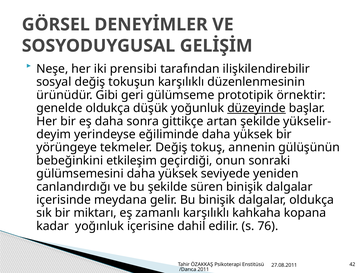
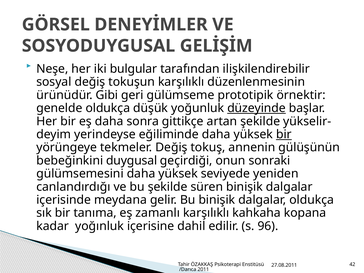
prensibi: prensibi -> bulgular
bir at (284, 134) underline: none -> present
etkileşim: etkileşim -> duygusal
miktarı: miktarı -> tanıma
76: 76 -> 96
